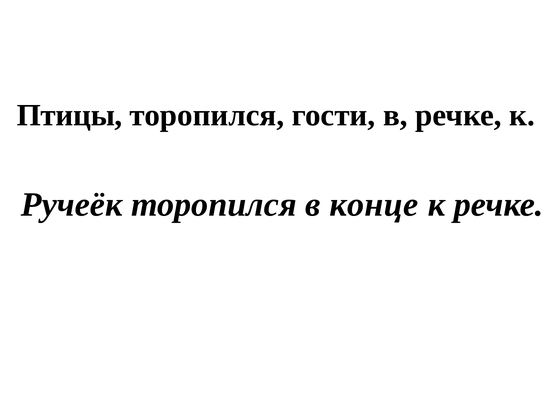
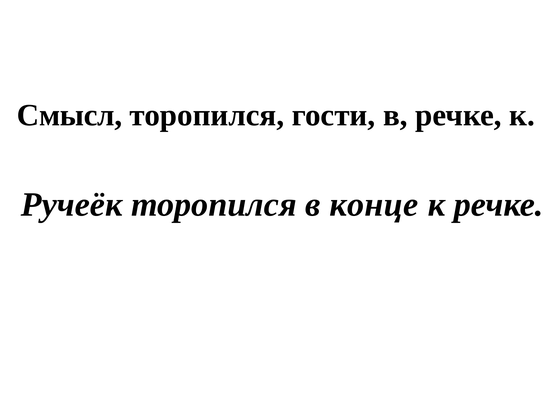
Птицы: Птицы -> Смысл
